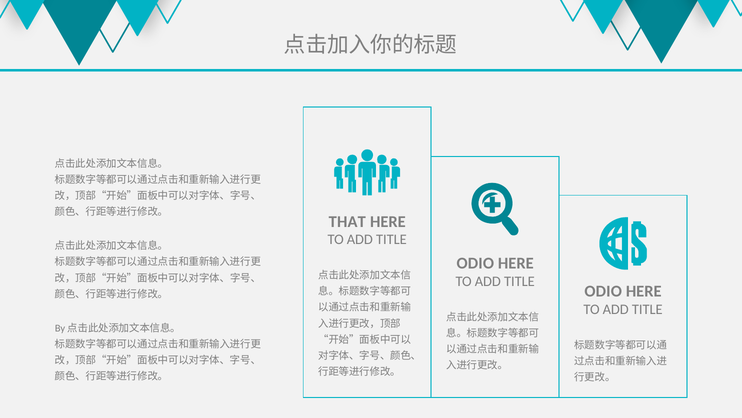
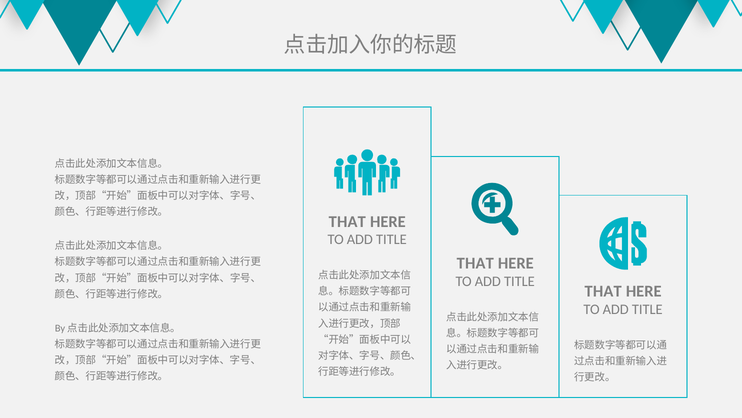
ODIO at (475, 263): ODIO -> THAT
ODIO at (603, 291): ODIO -> THAT
